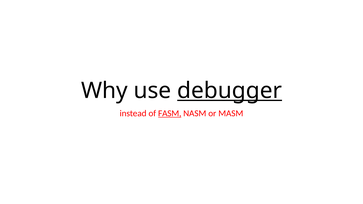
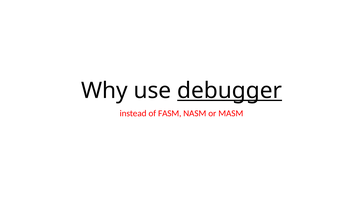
FASM underline: present -> none
